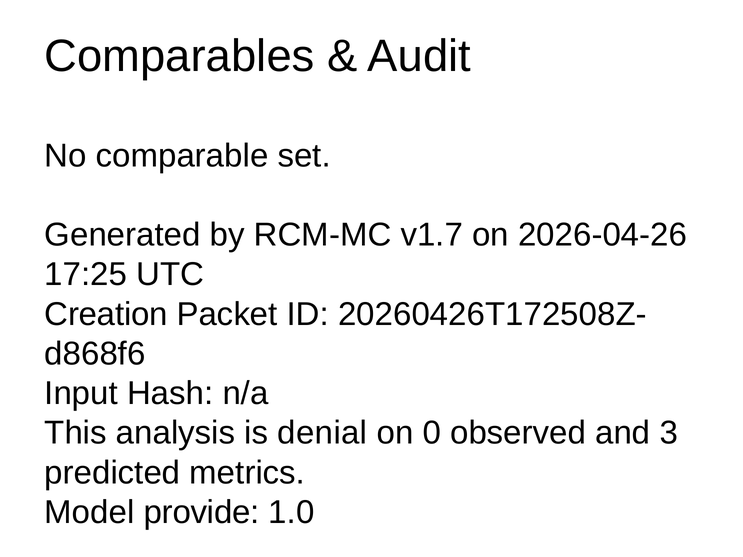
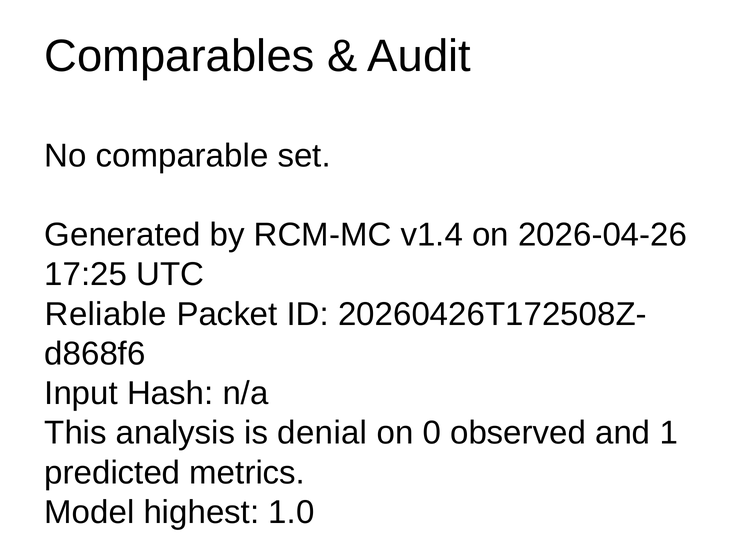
v1.7: v1.7 -> v1.4
Creation: Creation -> Reliable
3: 3 -> 1
provide: provide -> highest
